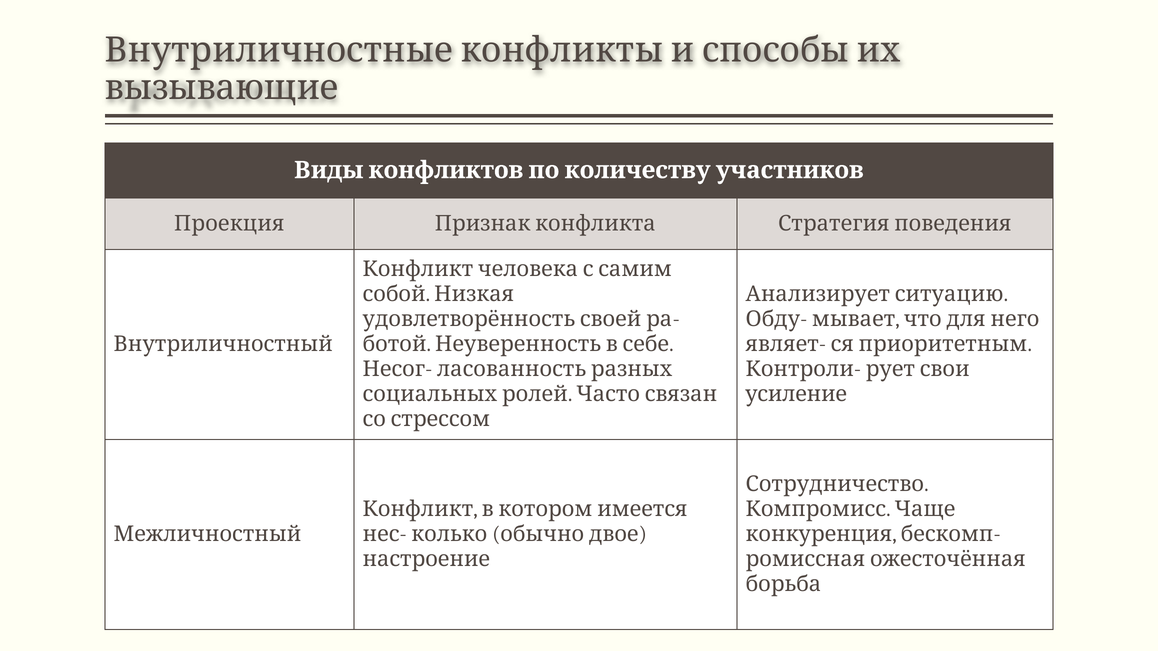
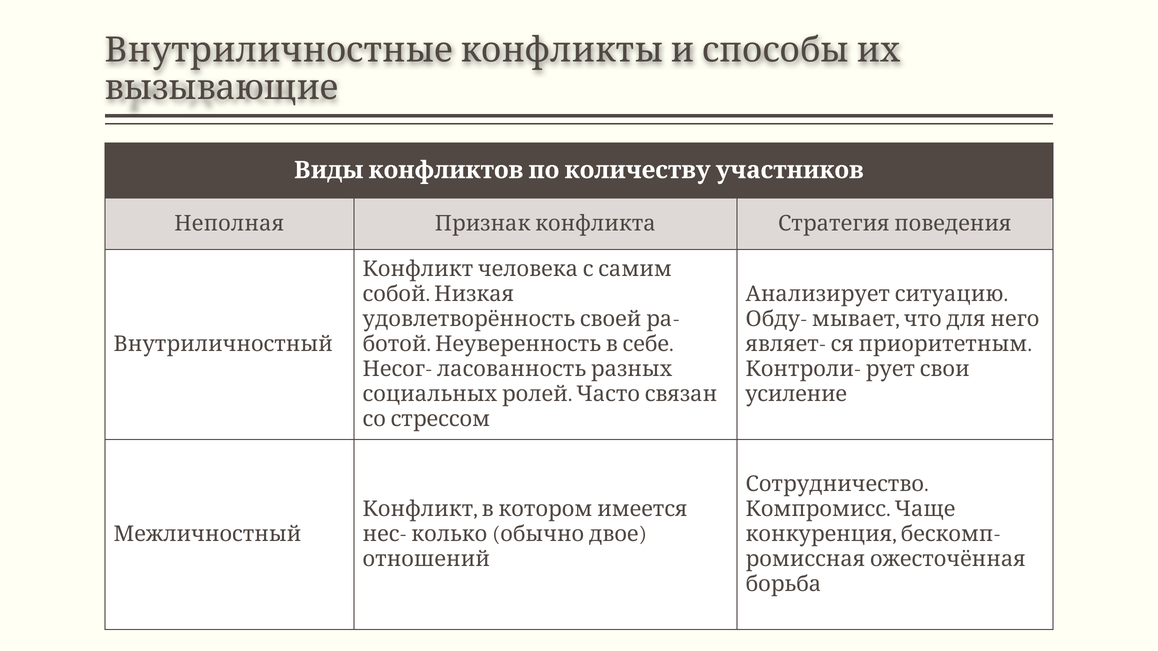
Проекция: Проекция -> Неполная
настроение: настроение -> отношений
